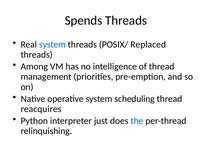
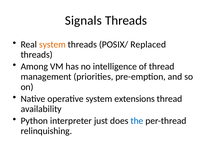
Spends: Spends -> Signals
system at (52, 44) colour: blue -> orange
scheduling: scheduling -> extensions
reacquires: reacquires -> availability
